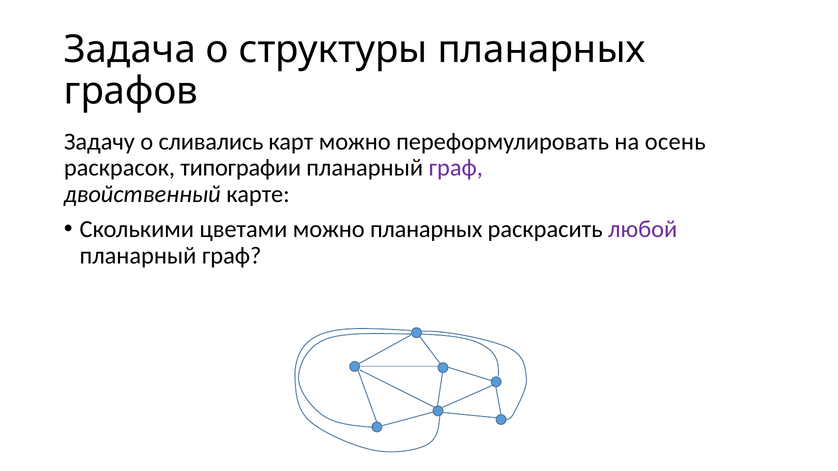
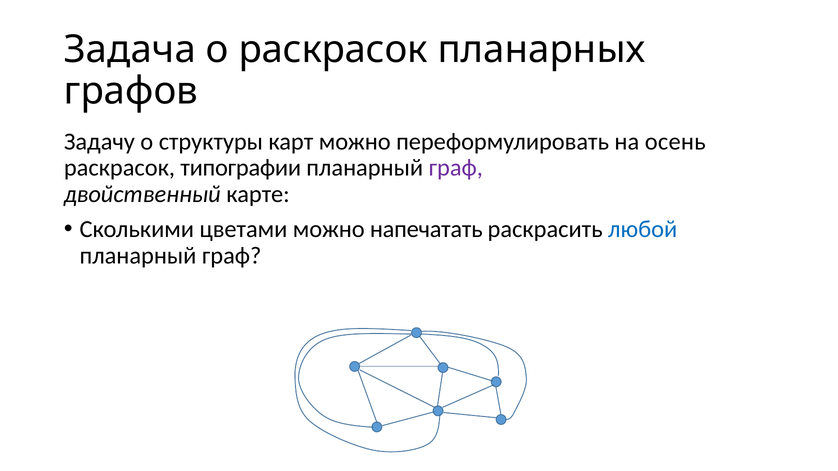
о структуры: структуры -> раскрасок
сливались: сливались -> структуры
можно планарных: планарных -> напечатать
любой colour: purple -> blue
